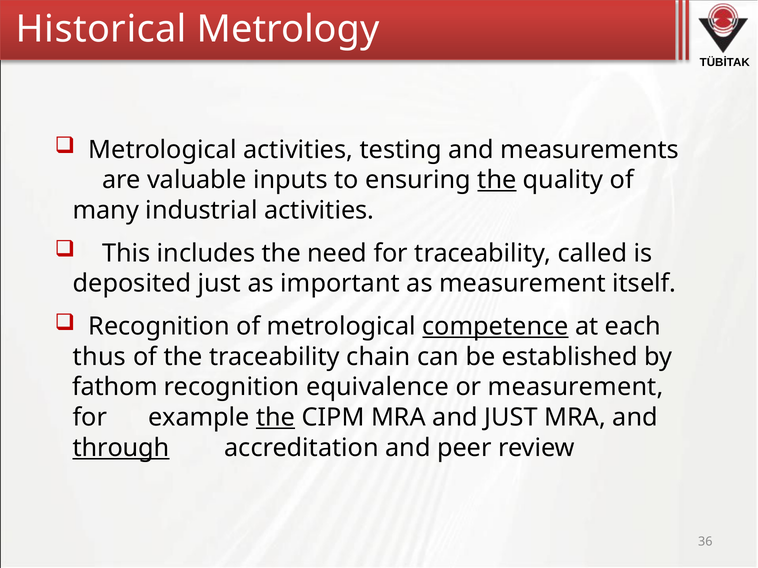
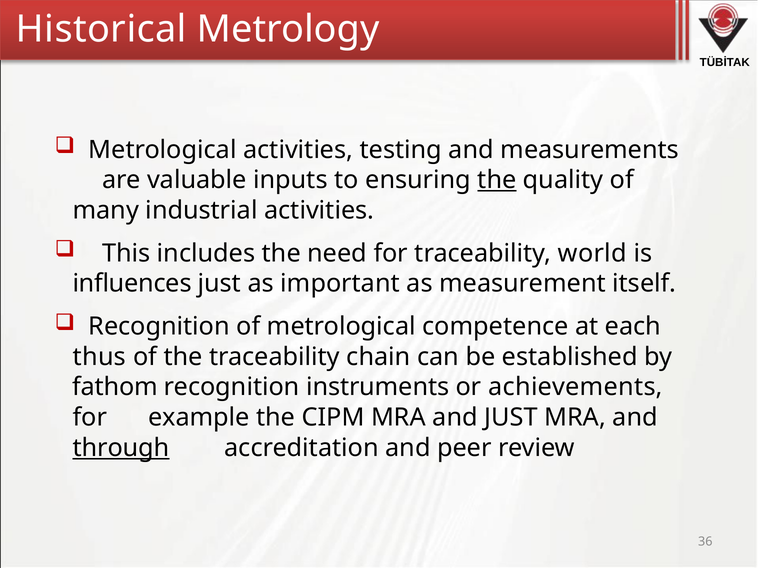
called: called -> world
deposited: deposited -> influences
competence underline: present -> none
equivalence: equivalence -> instruments
or measurement: measurement -> achievements
the at (276, 418) underline: present -> none
